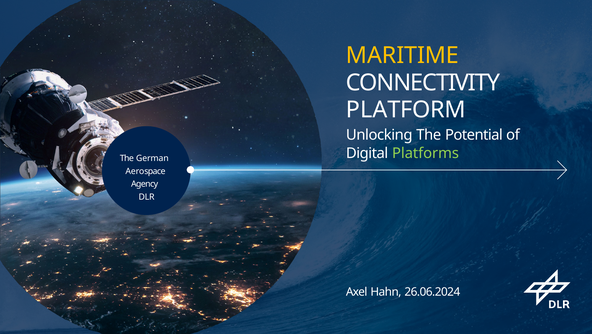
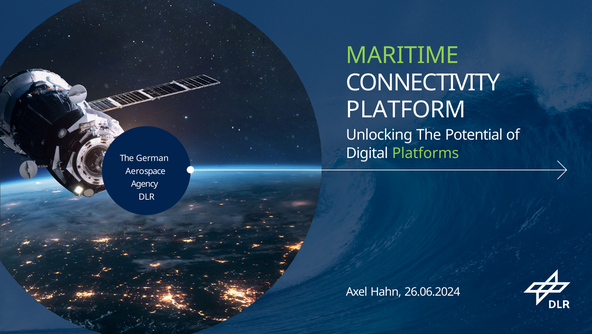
MARITIME colour: yellow -> light green
